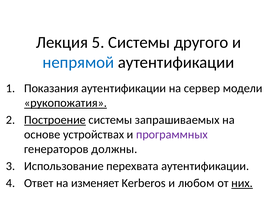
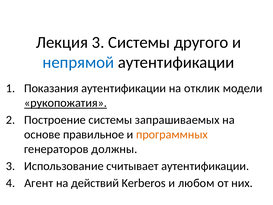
Лекция 5: 5 -> 3
сервер: сервер -> отклик
Построение underline: present -> none
устройствах: устройствах -> правильное
программных colour: purple -> orange
перехвата: перехвата -> считывает
Ответ: Ответ -> Агент
изменяет: изменяет -> действий
них underline: present -> none
